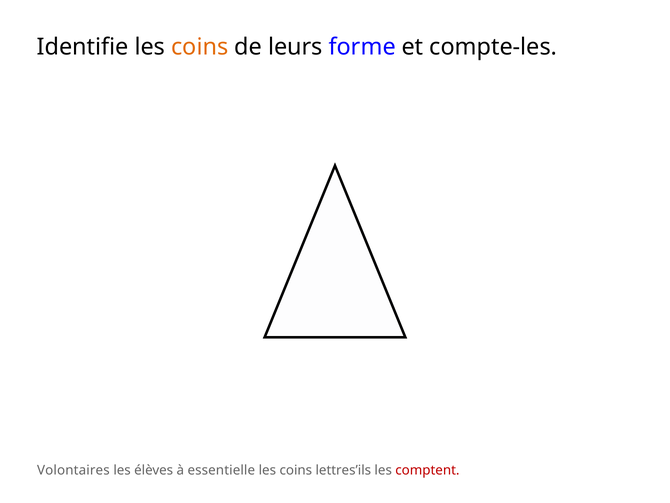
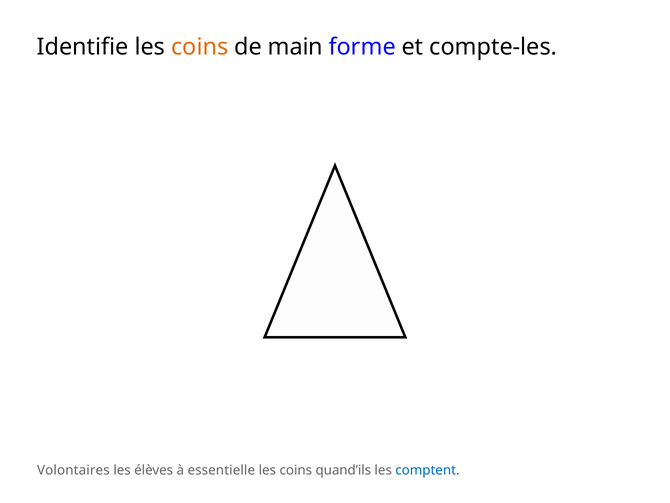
leurs: leurs -> main
lettres’ils: lettres’ils -> quand’ils
comptent colour: red -> blue
